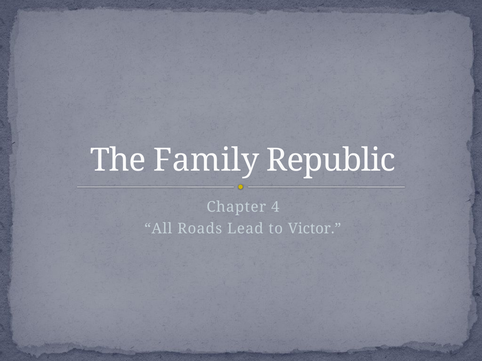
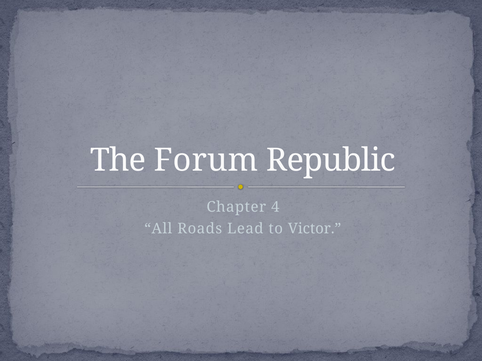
Family: Family -> Forum
